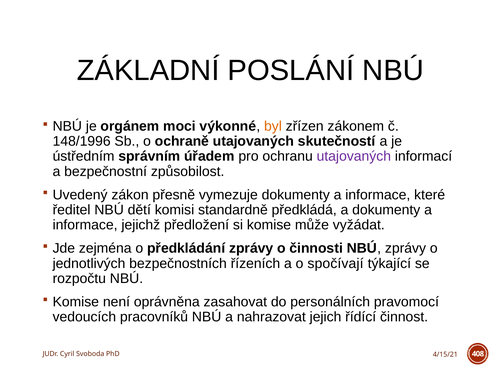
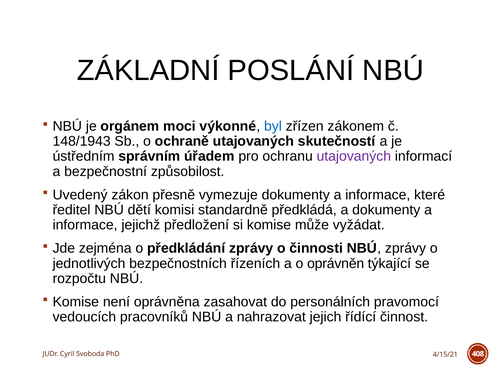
byl colour: orange -> blue
148/1996: 148/1996 -> 148/1943
spočívají: spočívají -> oprávněn
